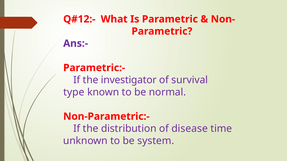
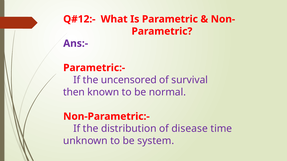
investigator: investigator -> uncensored
type: type -> then
